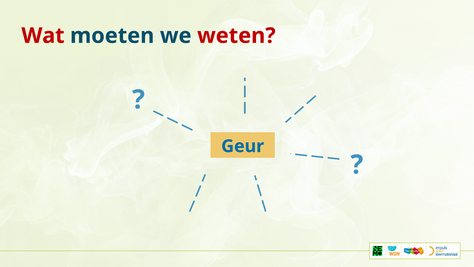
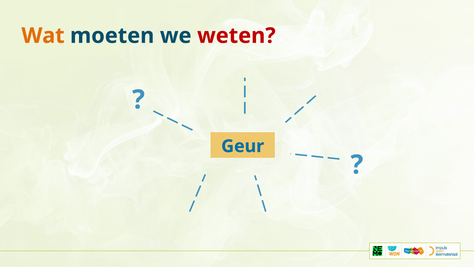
Wat colour: red -> orange
